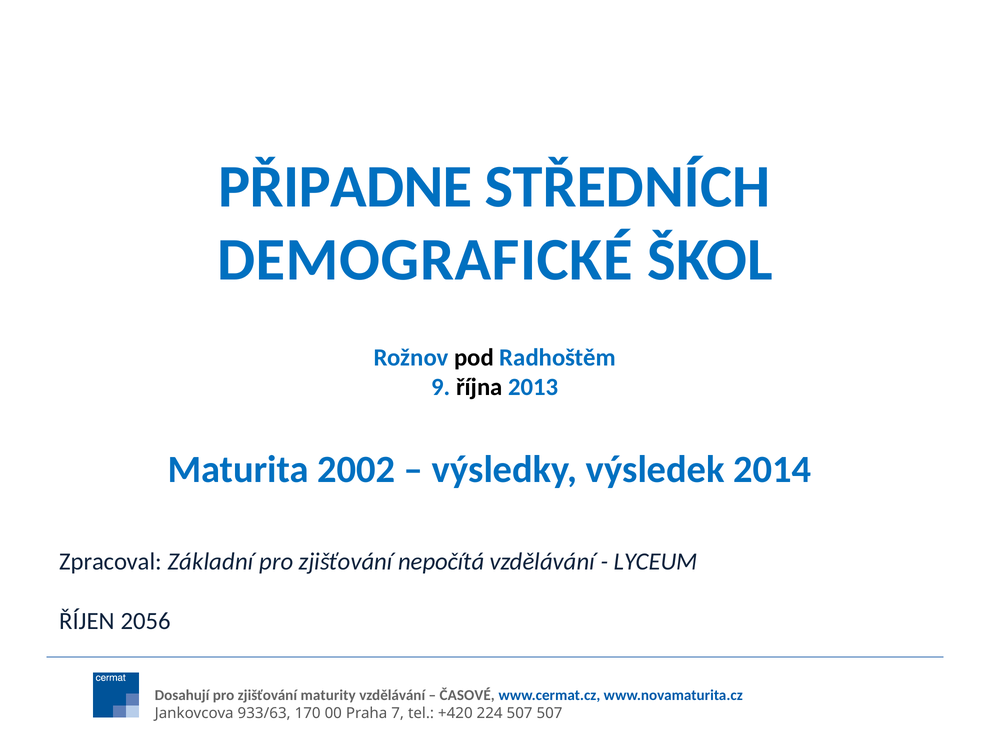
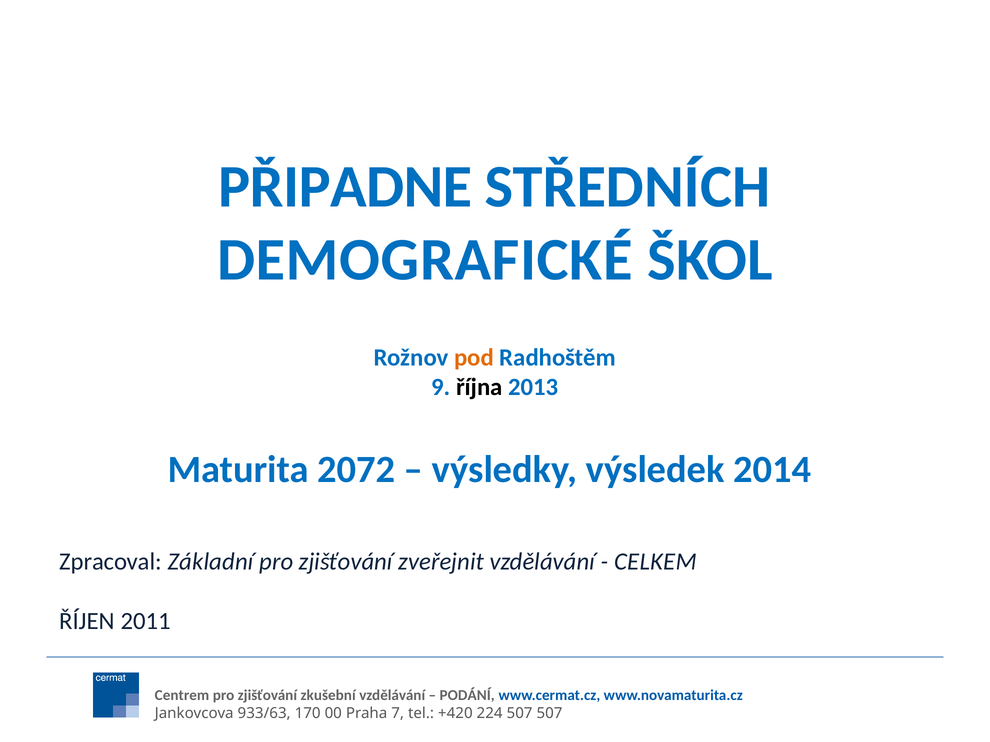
pod colour: black -> orange
2002: 2002 -> 2072
nepočítá: nepočítá -> zveřejnit
LYCEUM: LYCEUM -> CELKEM
2056: 2056 -> 2011
Dosahují: Dosahují -> Centrem
maturity: maturity -> zkušební
ČASOVÉ: ČASOVÉ -> PODÁNÍ
